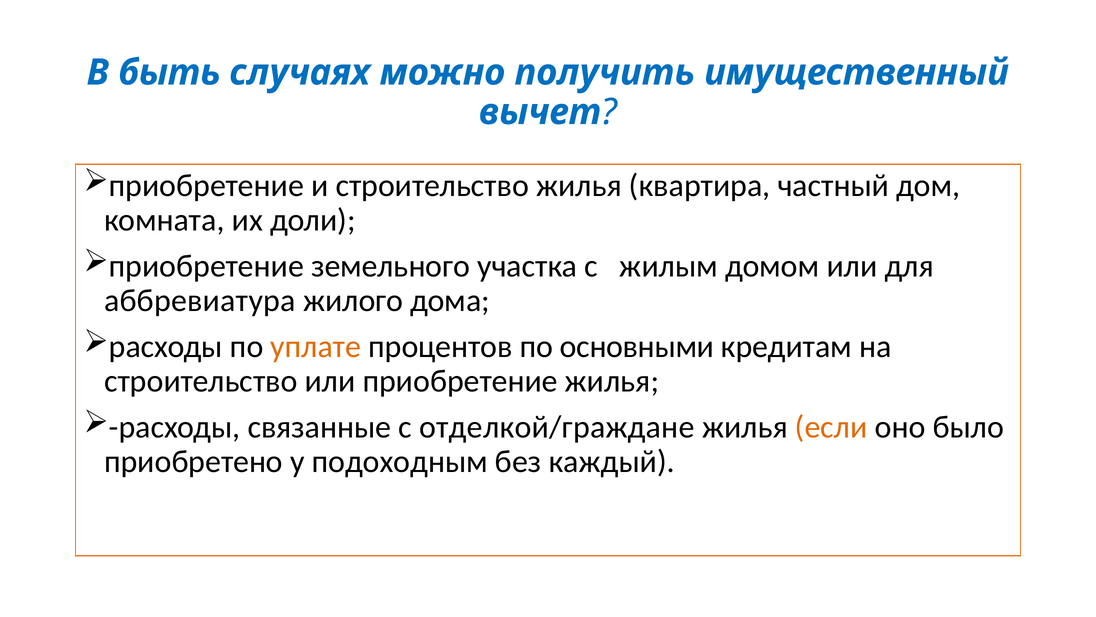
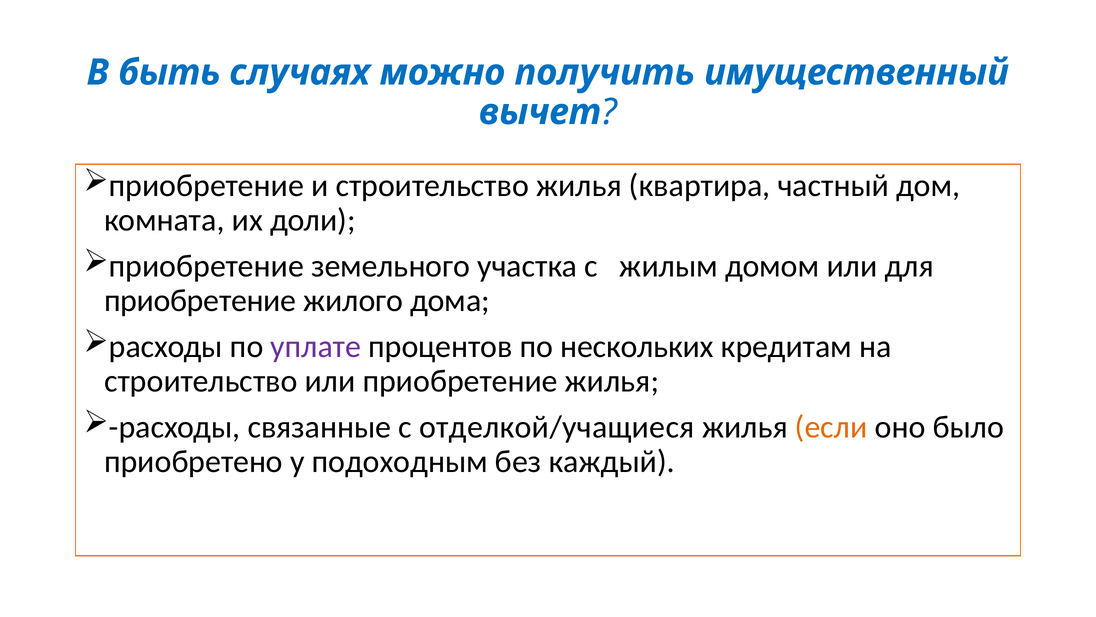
аббревиатура at (200, 300): аббревиатура -> приобретение
уплате colour: orange -> purple
основными: основными -> нескольких
отделкой/граждане: отделкой/граждане -> отделкой/учащиеся
